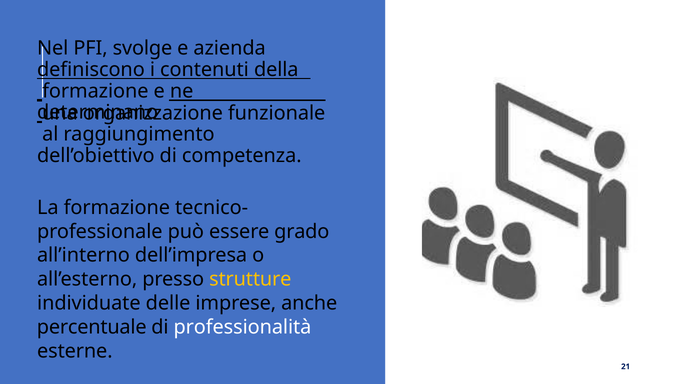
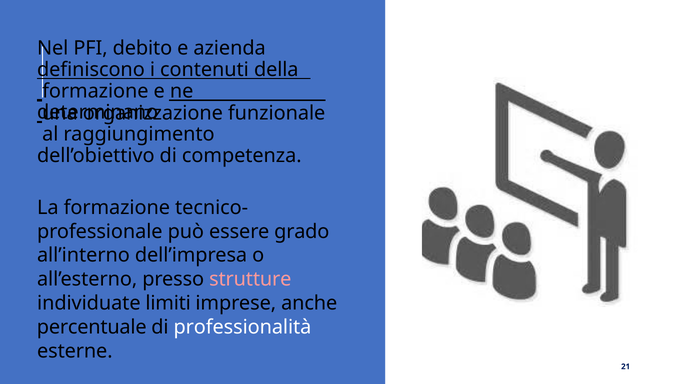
svolge: svolge -> debito
strutture colour: yellow -> pink
delle: delle -> limiti
